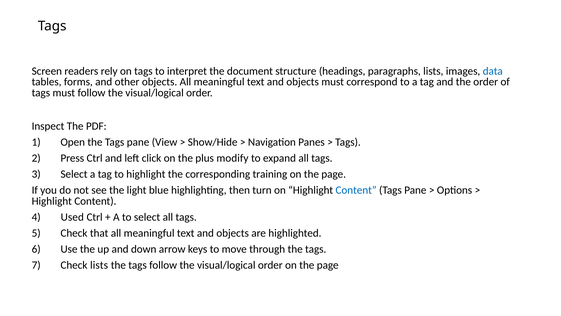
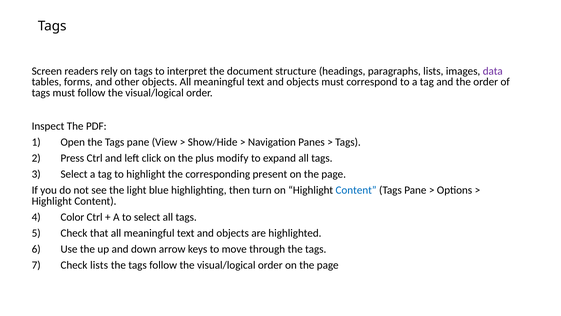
data colour: blue -> purple
training: training -> present
Used: Used -> Color
